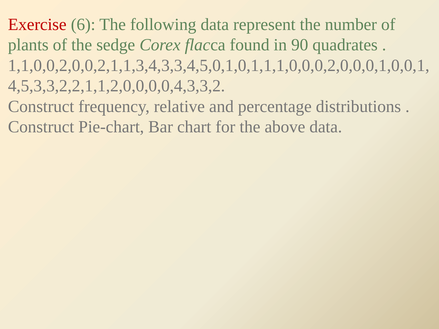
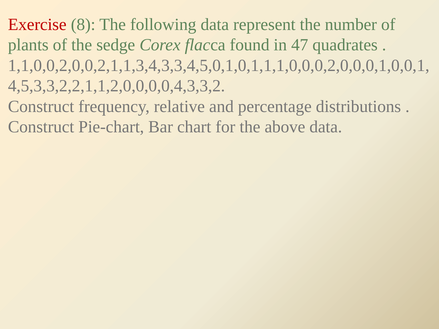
6: 6 -> 8
90: 90 -> 47
